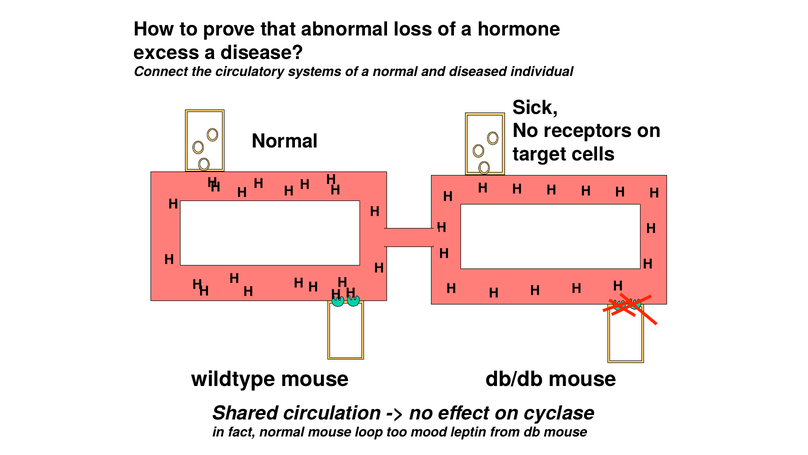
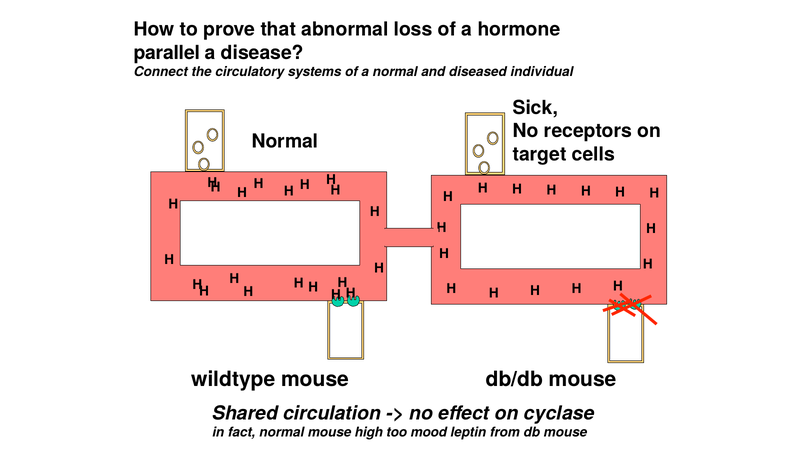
excess: excess -> parallel
loop: loop -> high
